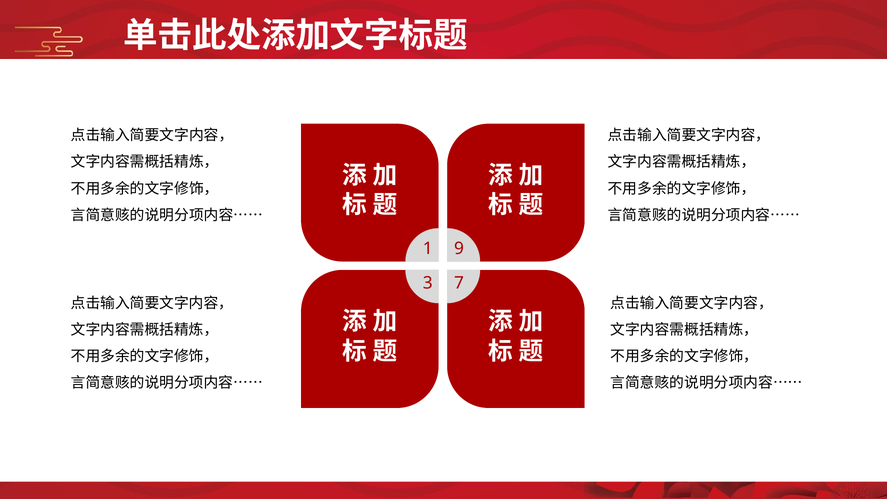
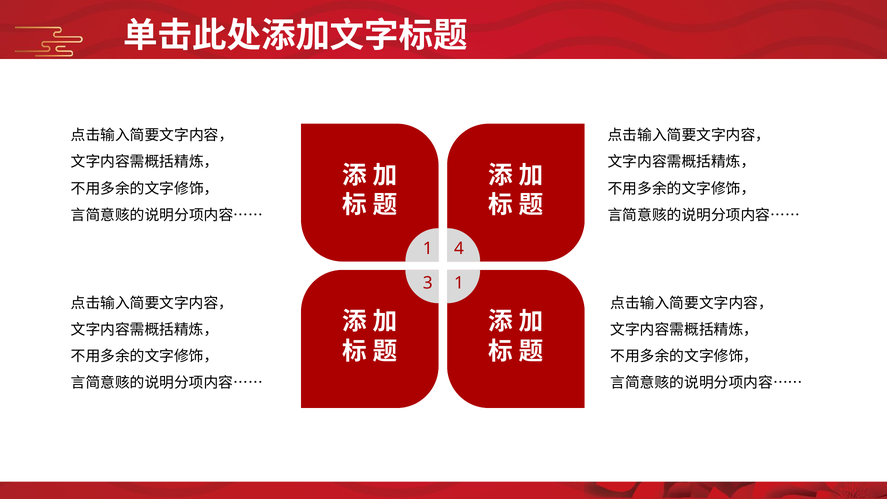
9: 9 -> 4
3 7: 7 -> 1
